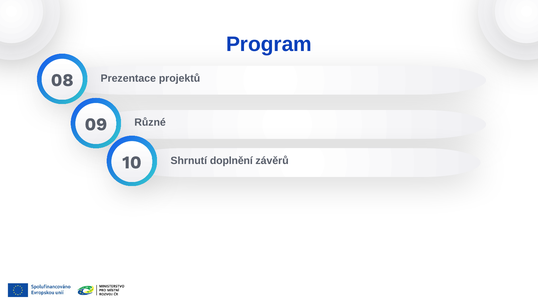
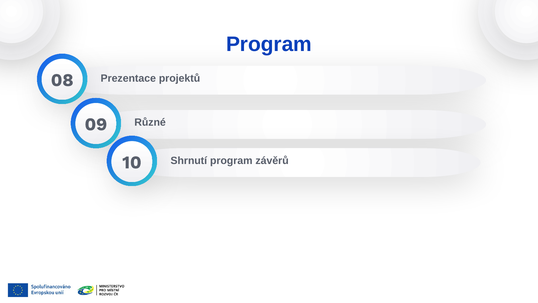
Shrnutí doplnění: doplnění -> program
